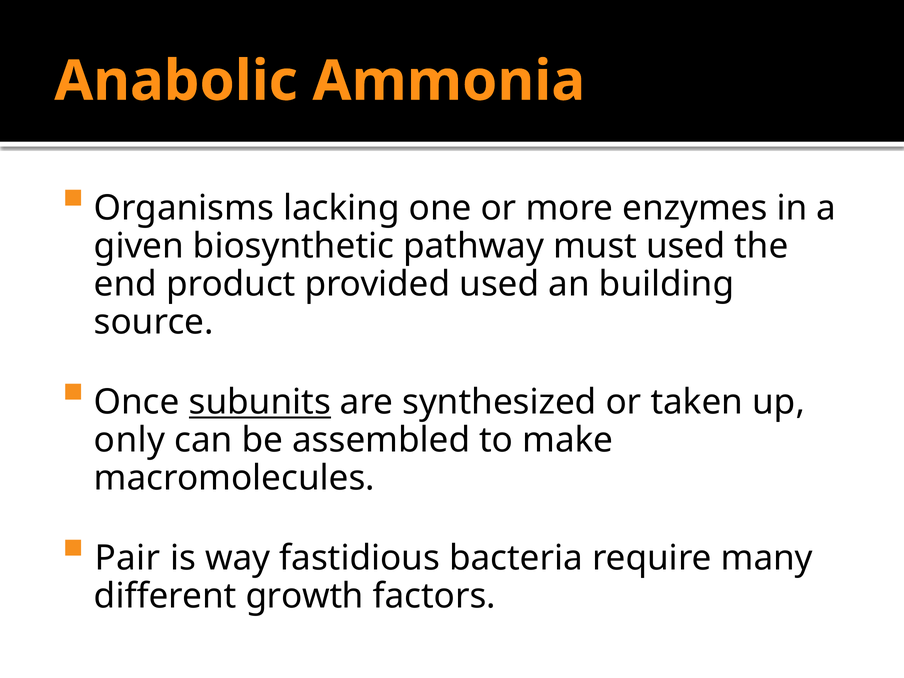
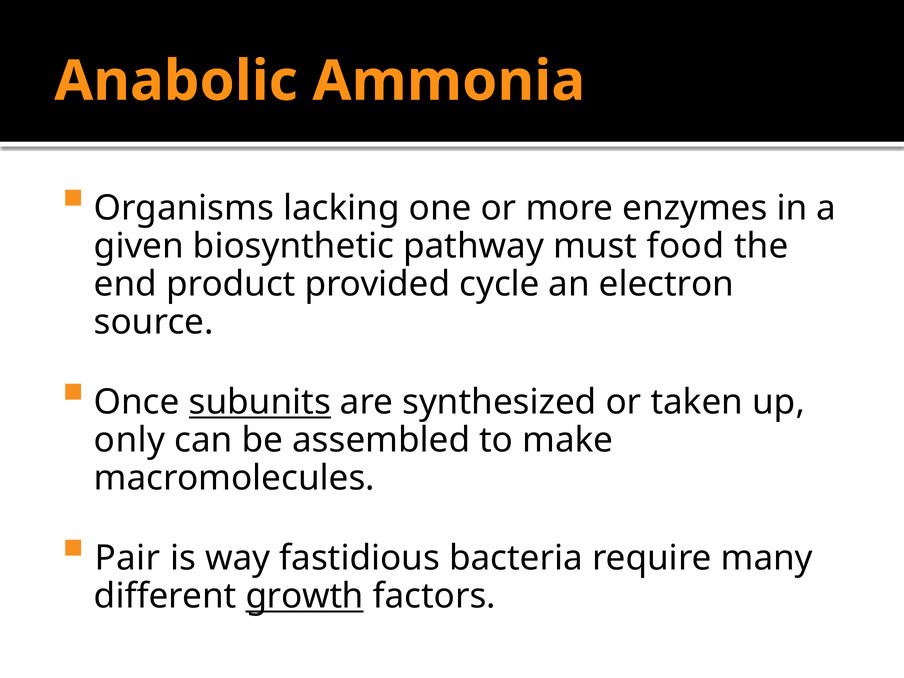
must used: used -> food
provided used: used -> cycle
building: building -> electron
growth underline: none -> present
